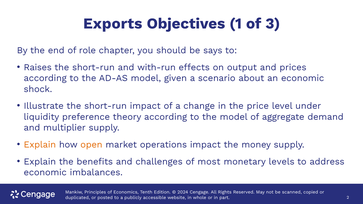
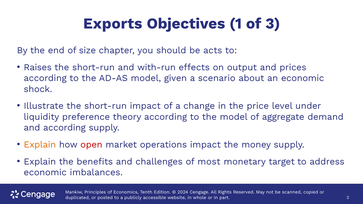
role: role -> size
says: says -> acts
and multiplier: multiplier -> according
open colour: orange -> red
levels: levels -> target
